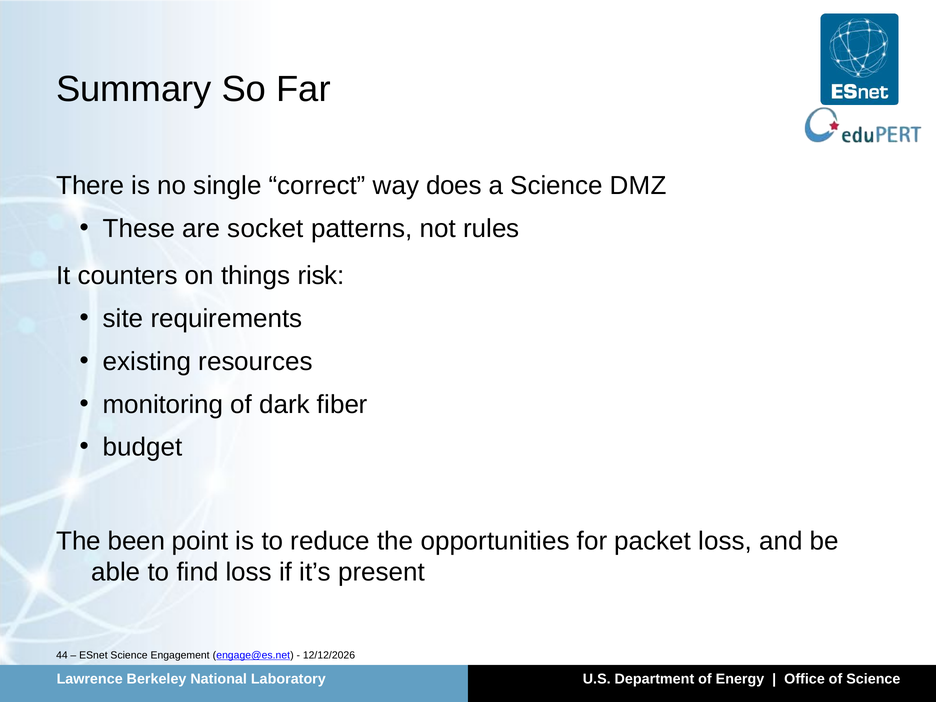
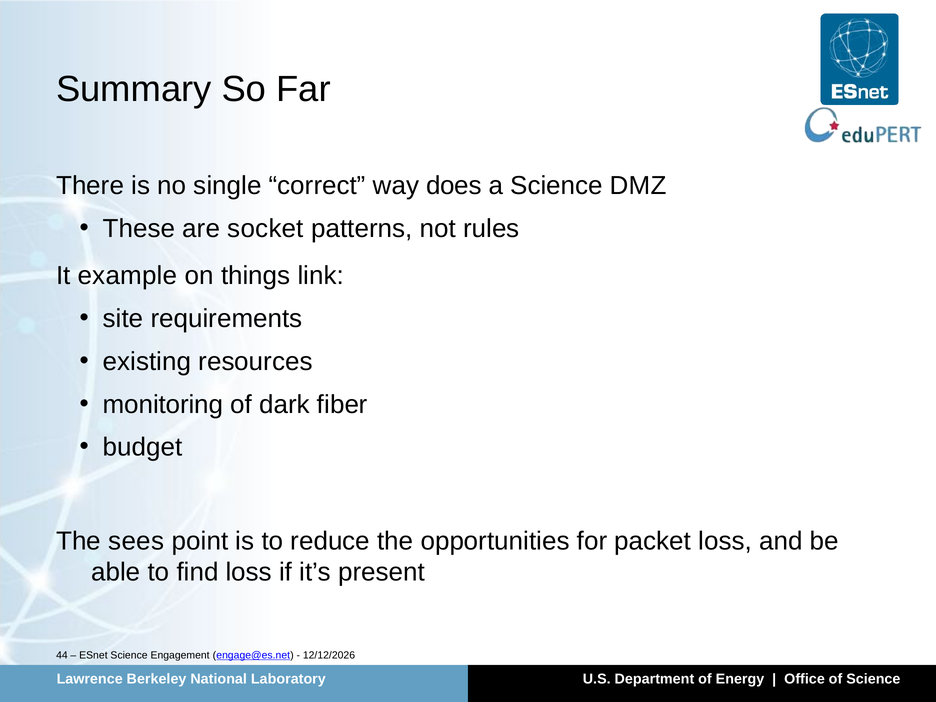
counters: counters -> example
risk: risk -> link
been: been -> sees
